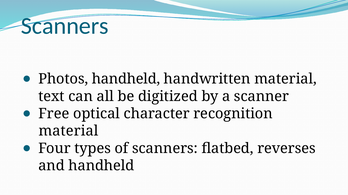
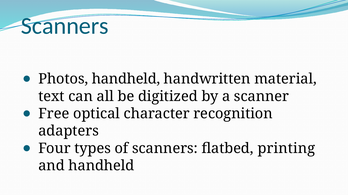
material at (68, 131): material -> adapters
reverses: reverses -> printing
